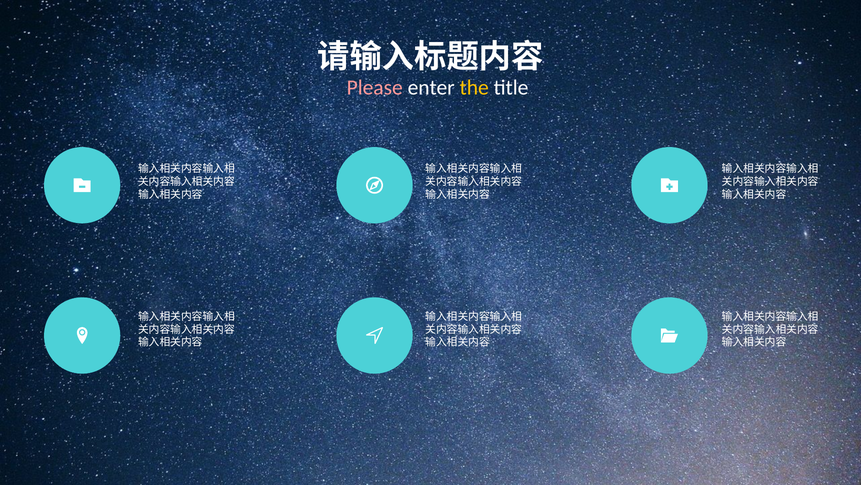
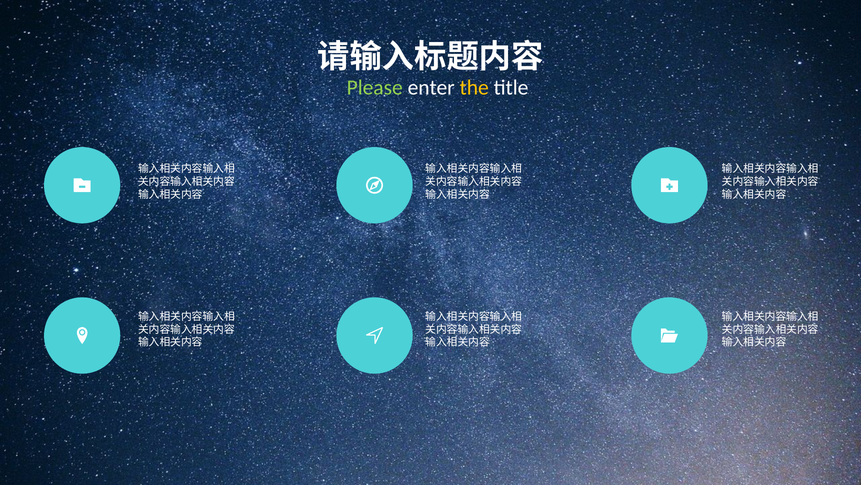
Please colour: pink -> light green
